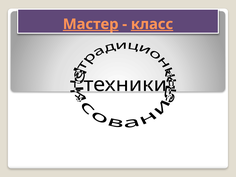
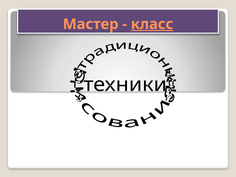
Мастер underline: present -> none
